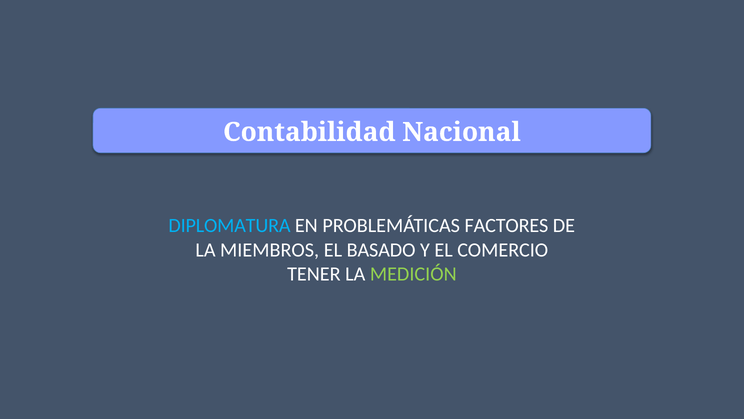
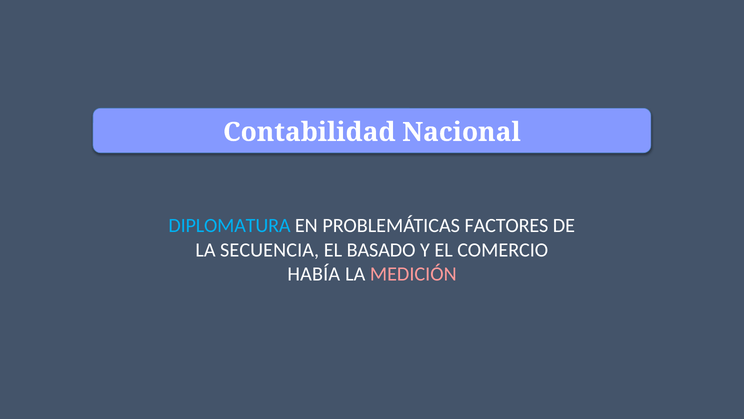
MIEMBROS: MIEMBROS -> SECUENCIA
TENER: TENER -> HABÍA
MEDICIÓN colour: light green -> pink
